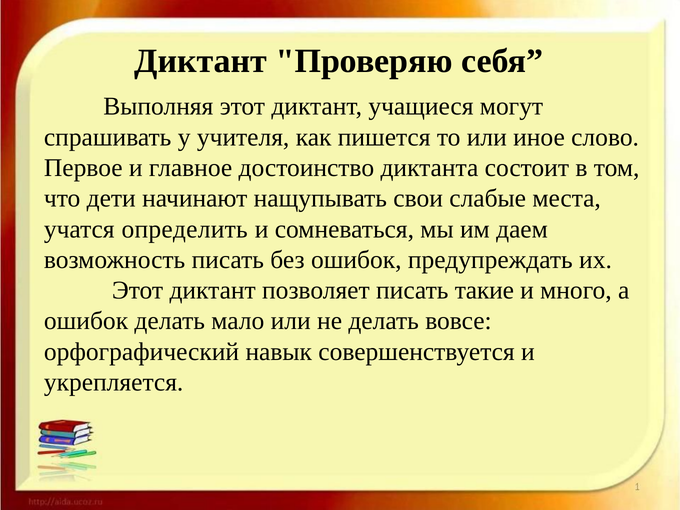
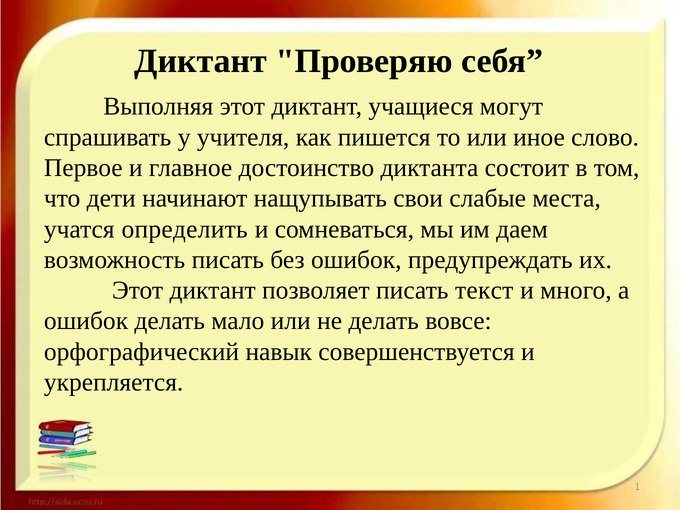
такие: такие -> текст
